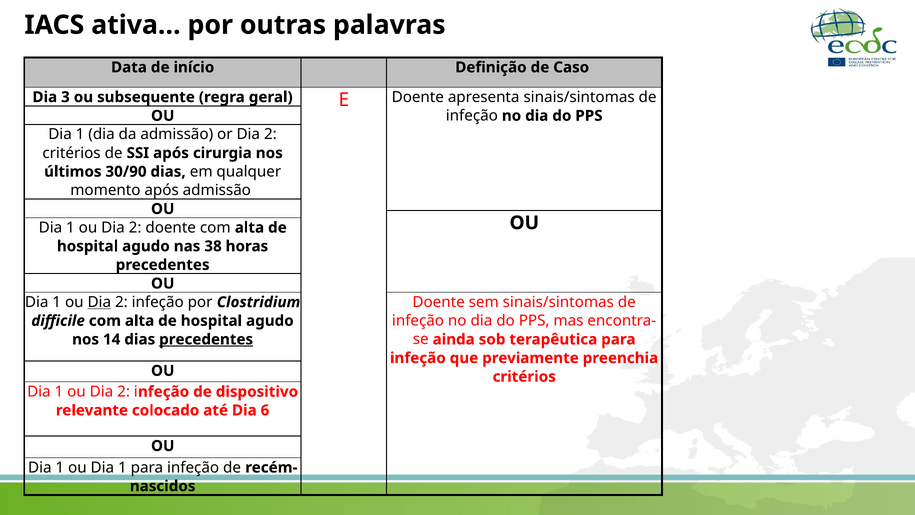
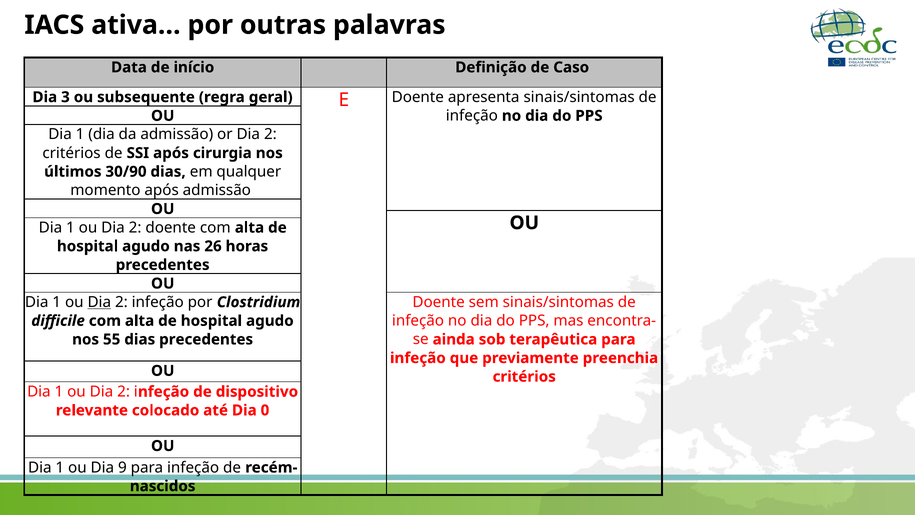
38: 38 -> 26
14: 14 -> 55
precedentes at (206, 339) underline: present -> none
6: 6 -> 0
1 ou Dia 1: 1 -> 9
